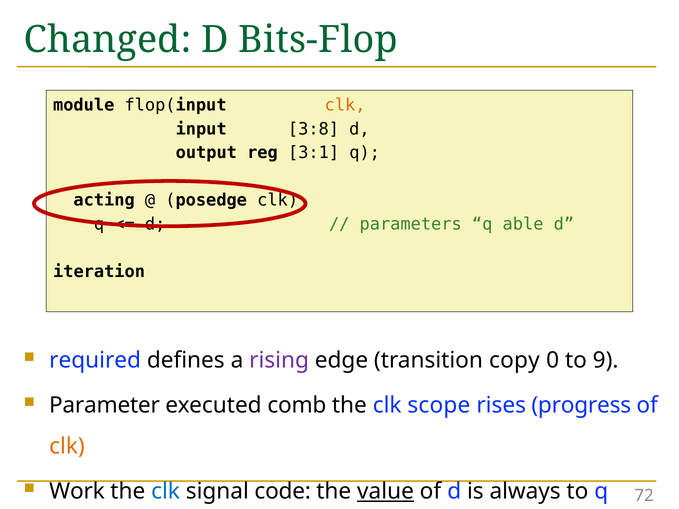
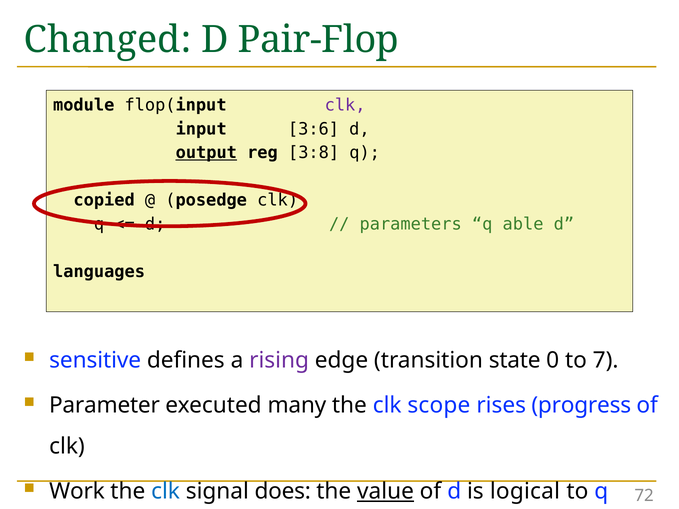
Bits-Flop: Bits-Flop -> Pair-Flop
clk at (345, 105) colour: orange -> purple
3:8: 3:8 -> 3:6
output underline: none -> present
3:1: 3:1 -> 3:8
acting: acting -> copied
iteration: iteration -> languages
required: required -> sensitive
copy: copy -> state
9: 9 -> 7
comb: comb -> many
clk at (67, 446) colour: orange -> black
code: code -> does
always: always -> logical
